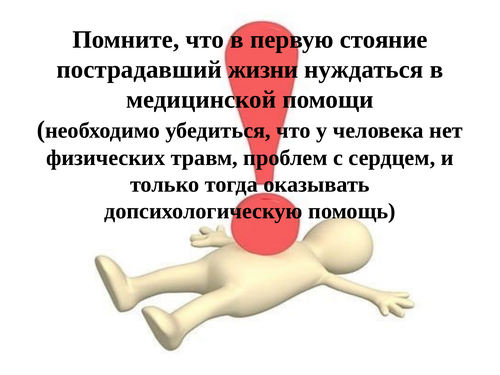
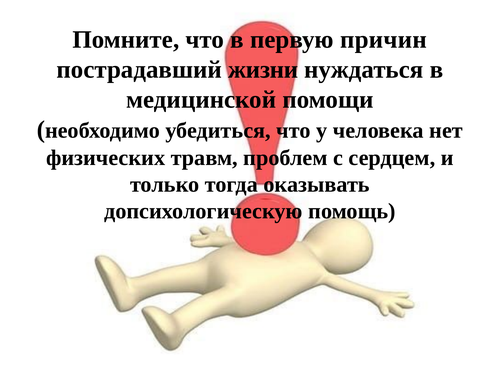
стояние: стояние -> причин
